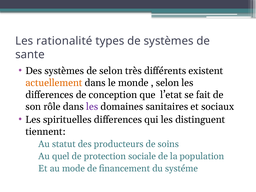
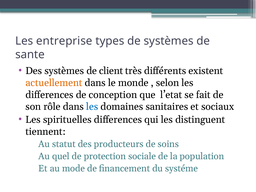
rationalité: rationalité -> entreprise
de selon: selon -> client
les at (92, 107) colour: purple -> blue
